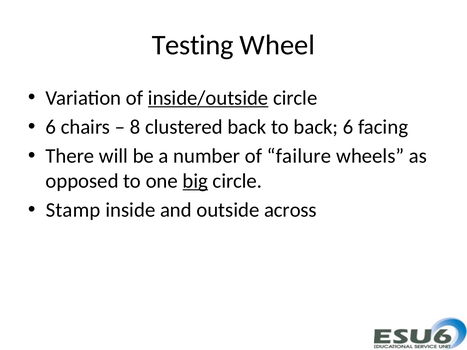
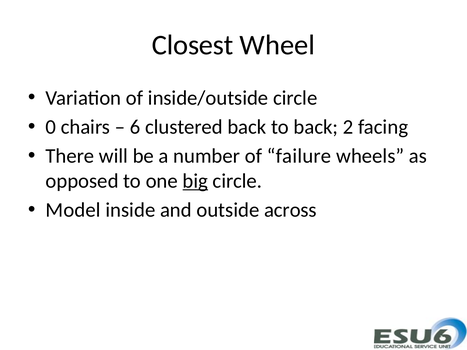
Testing: Testing -> Closest
inside/outside underline: present -> none
6 at (51, 127): 6 -> 0
8: 8 -> 6
back 6: 6 -> 2
Stamp: Stamp -> Model
